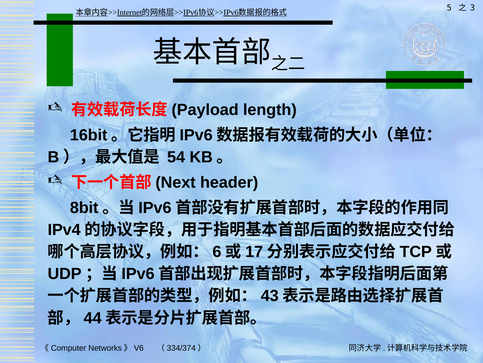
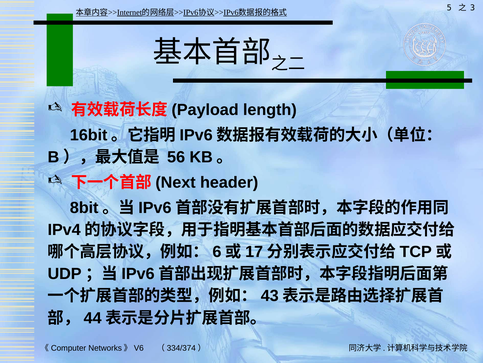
54: 54 -> 56
